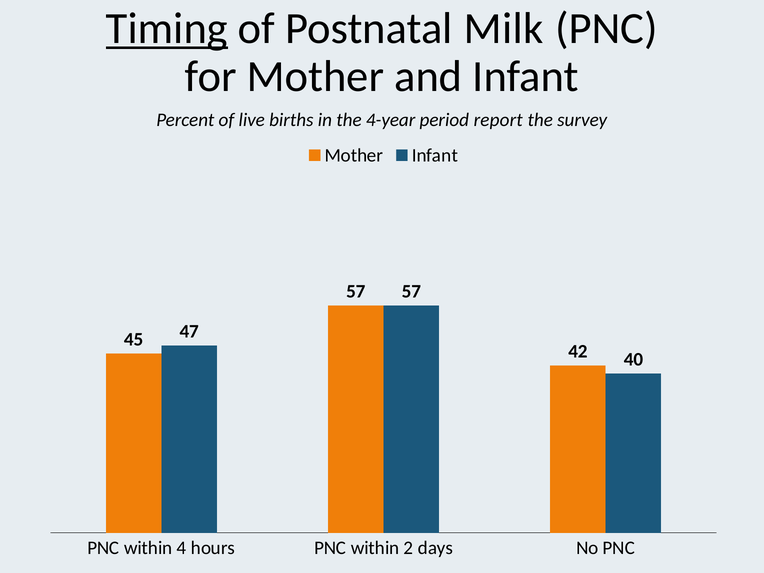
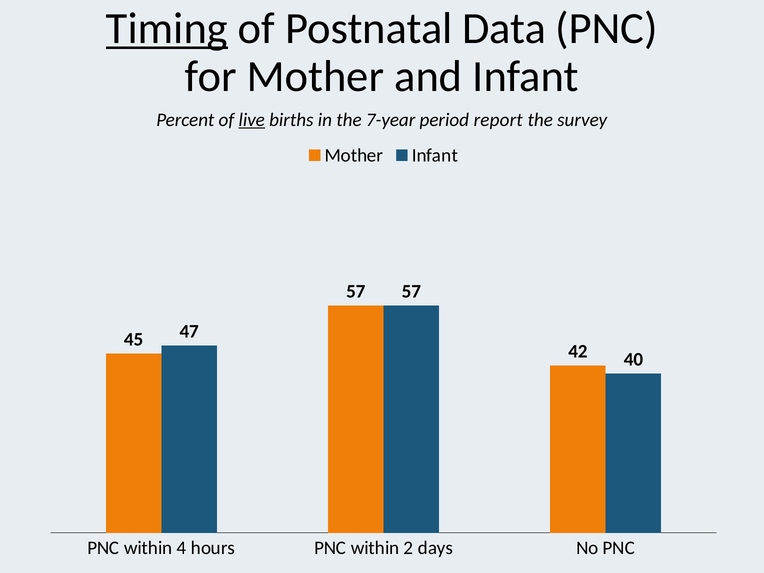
Milk: Milk -> Data
live underline: none -> present
4-year: 4-year -> 7-year
